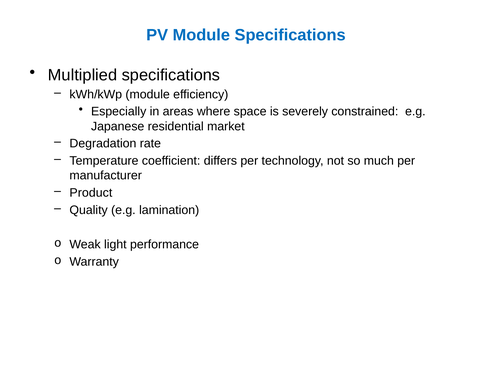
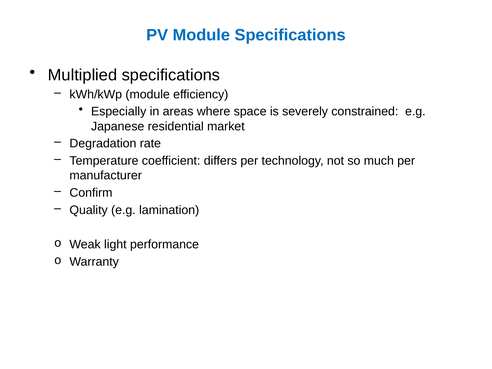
Product: Product -> Confirm
